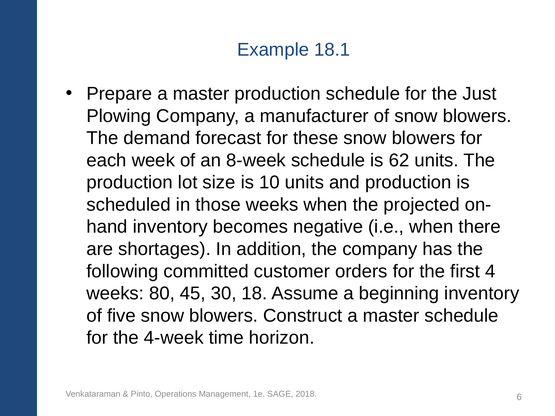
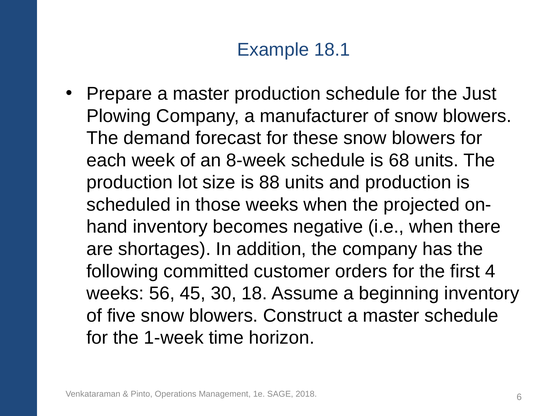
62: 62 -> 68
10: 10 -> 88
80: 80 -> 56
4-week: 4-week -> 1-week
